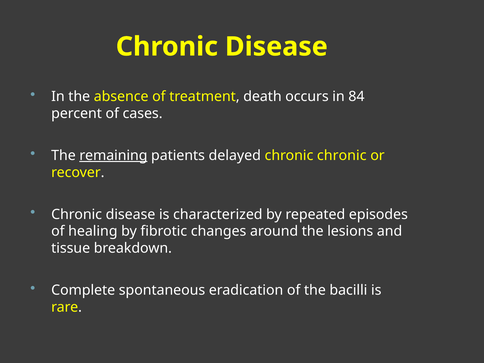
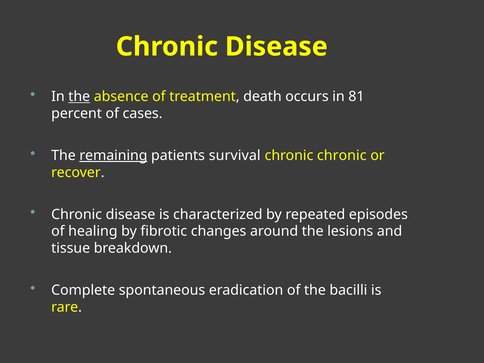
the at (79, 97) underline: none -> present
84: 84 -> 81
delayed: delayed -> survival
